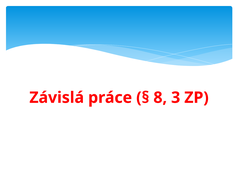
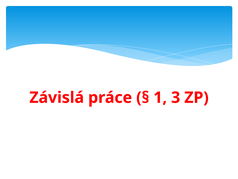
8: 8 -> 1
